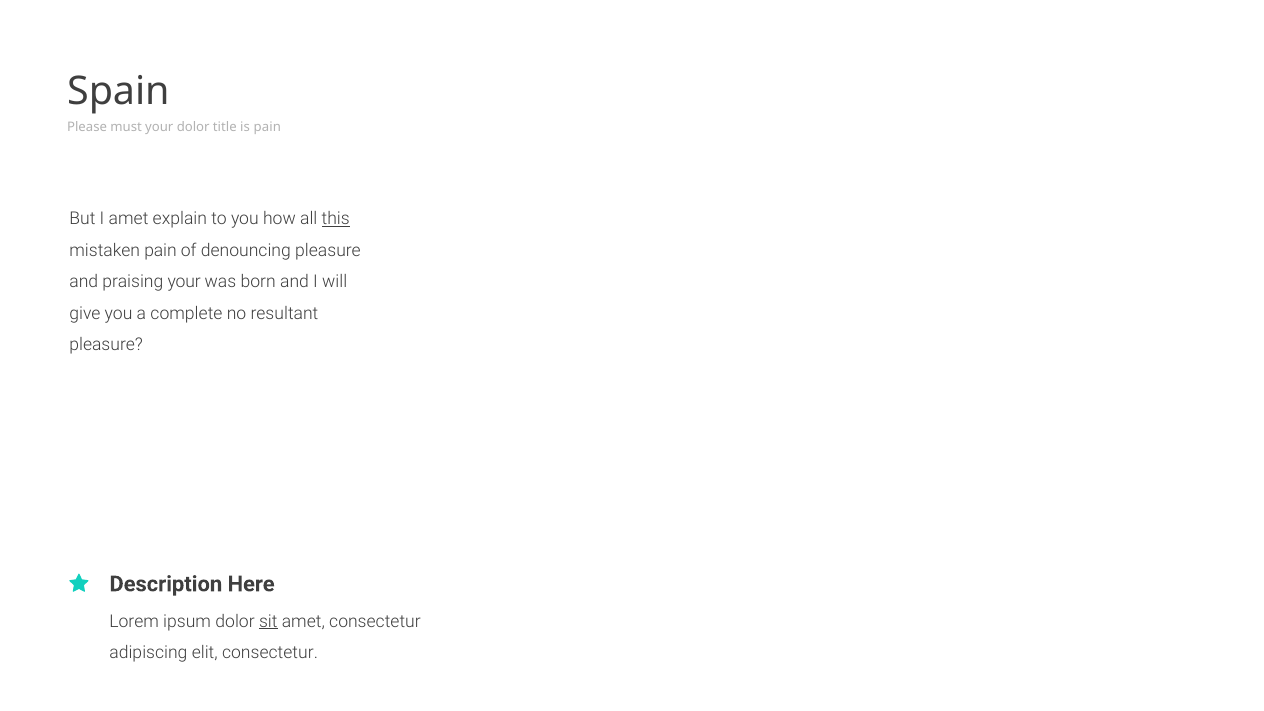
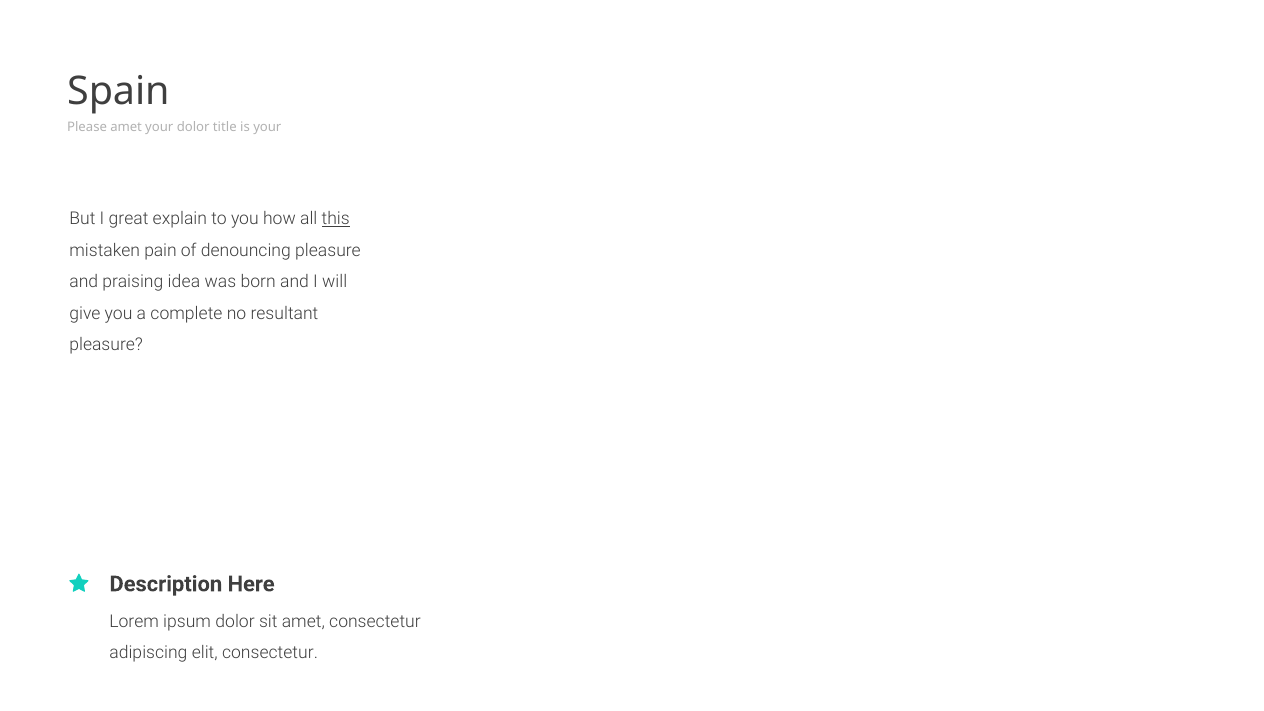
Please must: must -> amet
is pain: pain -> your
I amet: amet -> great
praising your: your -> idea
sit underline: present -> none
